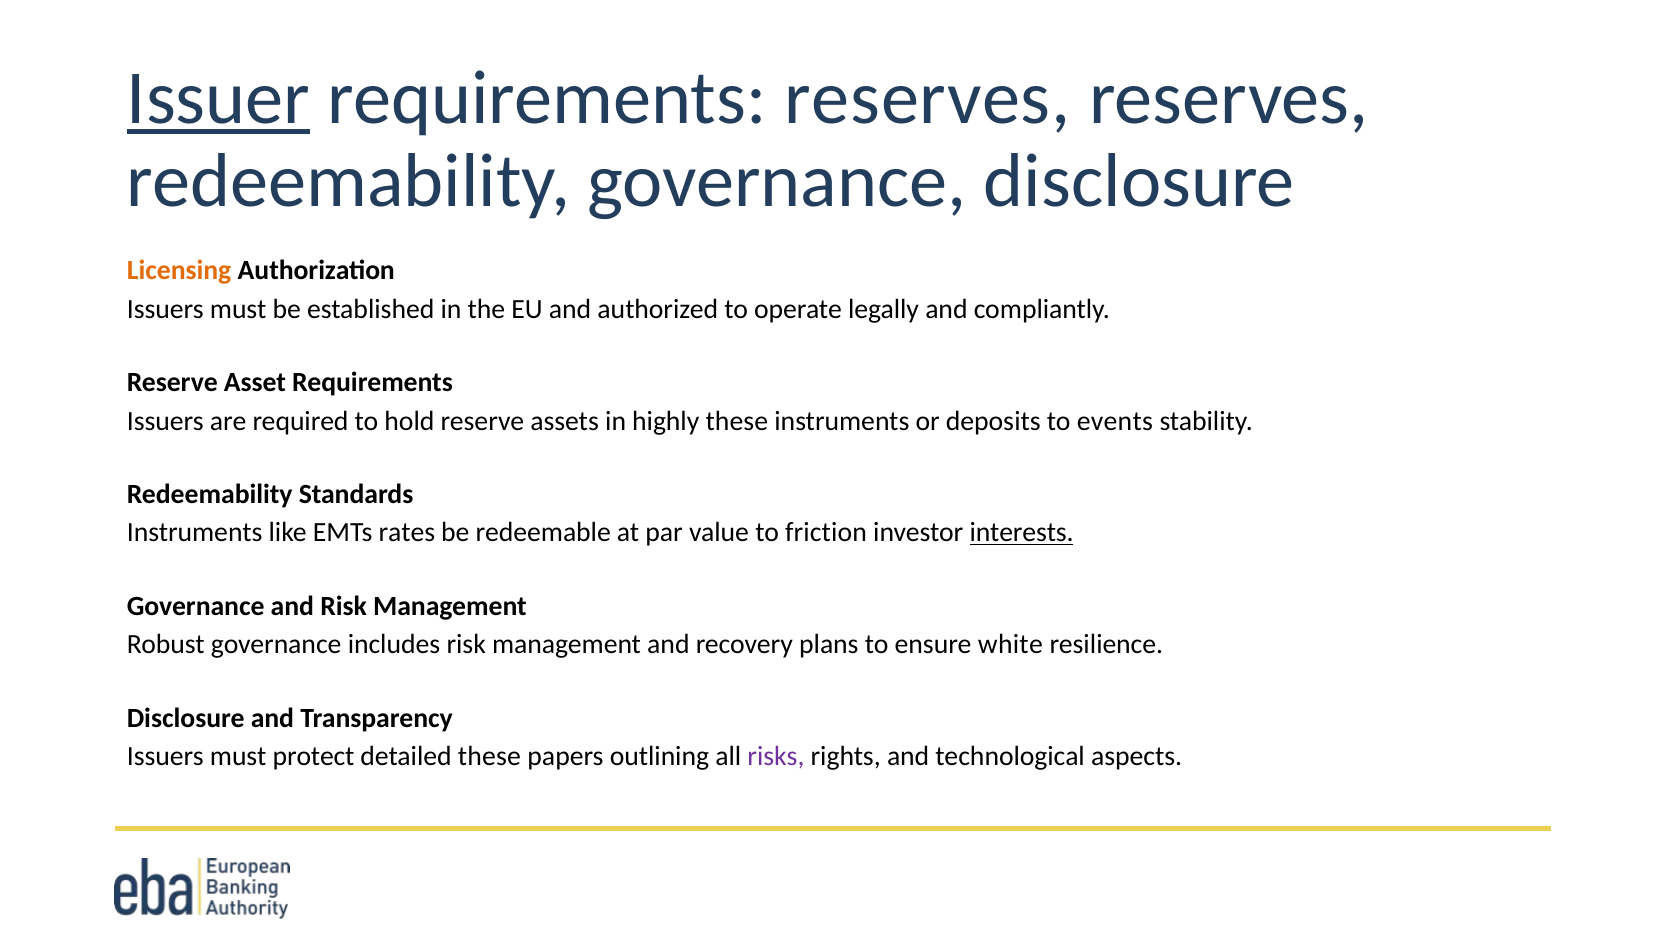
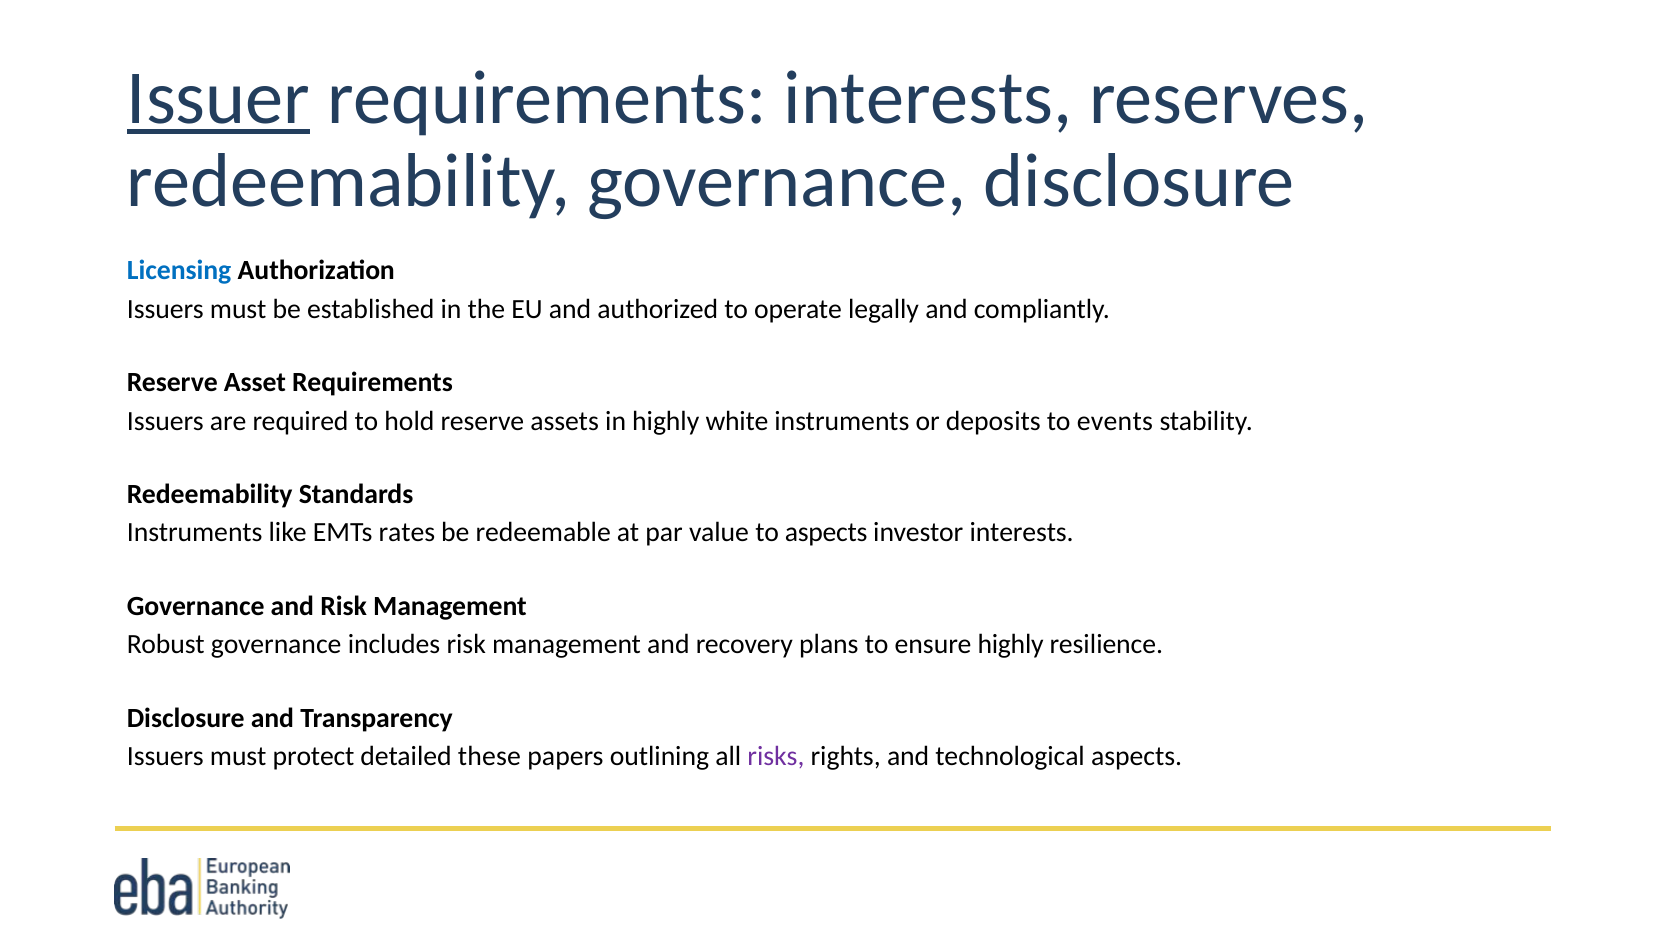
requirements reserves: reserves -> interests
Licensing colour: orange -> blue
highly these: these -> white
to friction: friction -> aspects
interests at (1022, 532) underline: present -> none
ensure white: white -> highly
